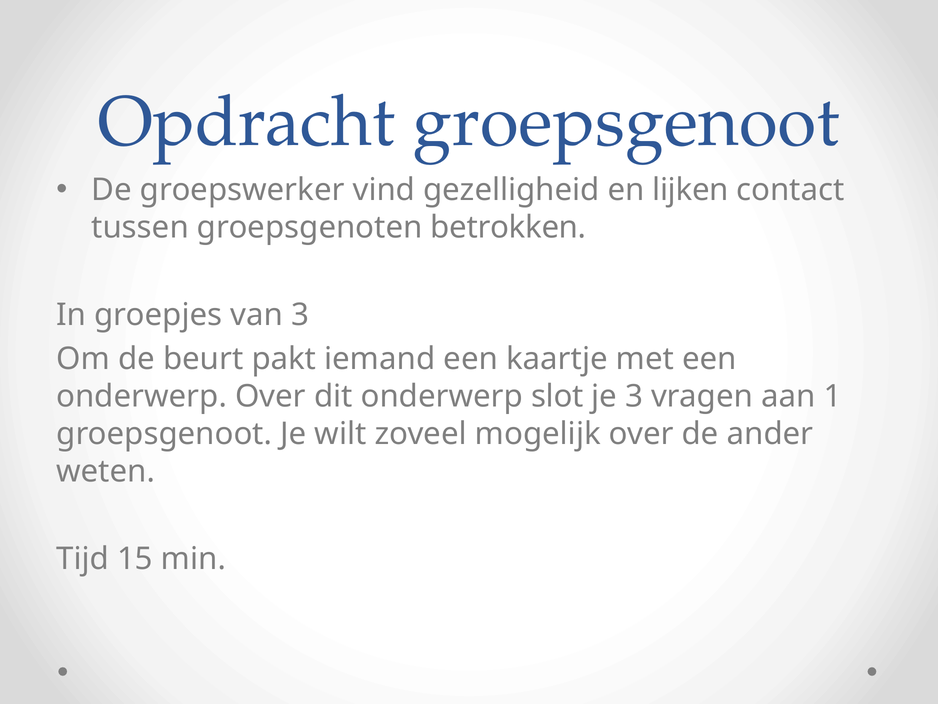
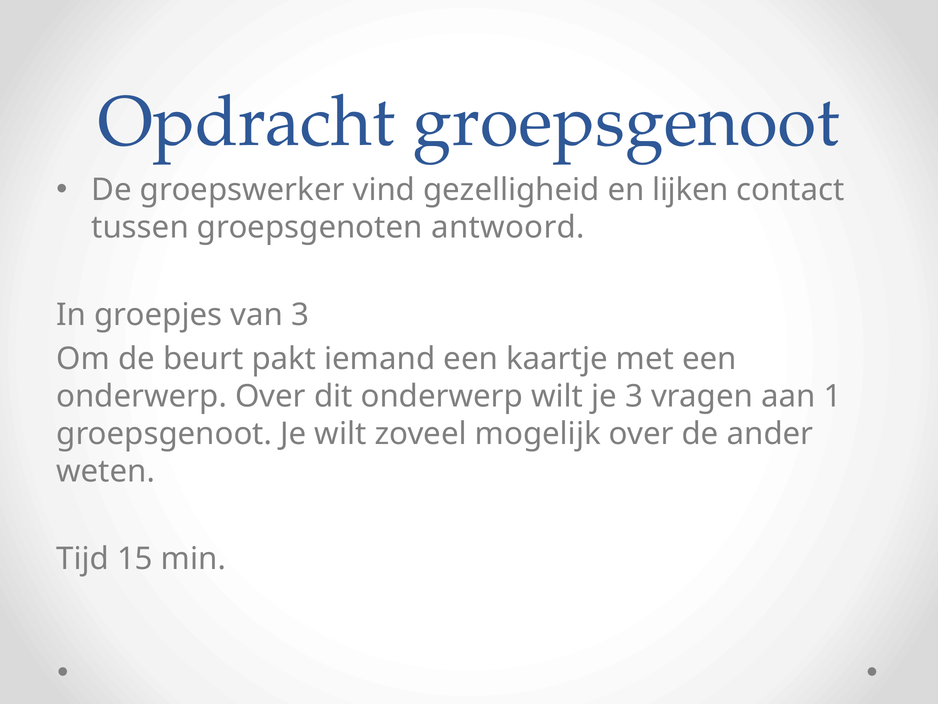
betrokken: betrokken -> antwoord
onderwerp slot: slot -> wilt
